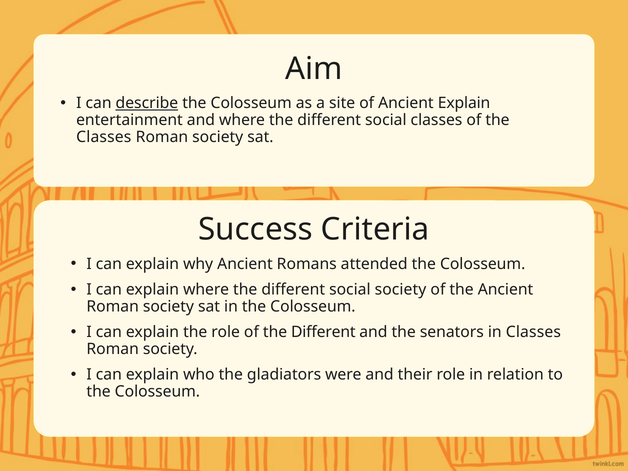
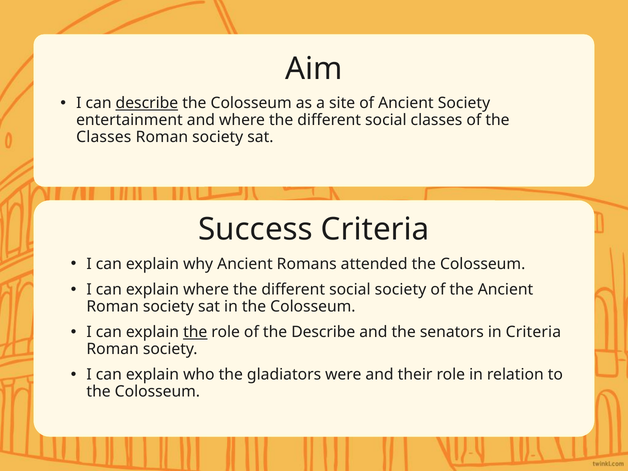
Ancient Explain: Explain -> Society
the at (195, 332) underline: none -> present
of the Different: Different -> Describe
in Classes: Classes -> Criteria
